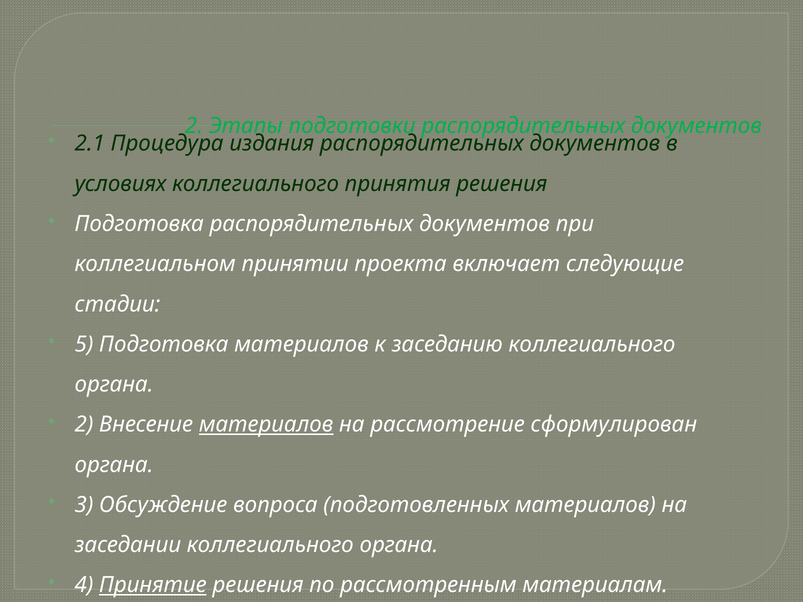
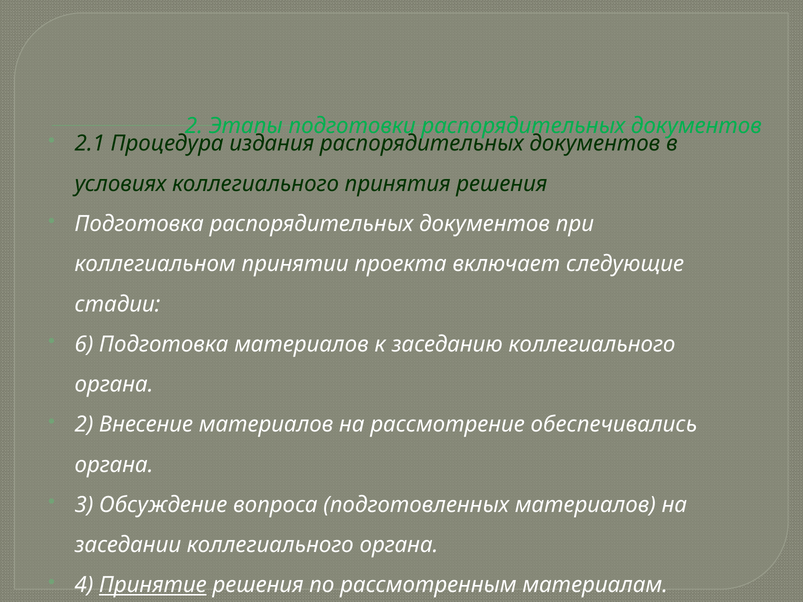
5 at (84, 344): 5 -> 6
материалов at (266, 425) underline: present -> none
сформулирован: сформулирован -> обеспечивались
